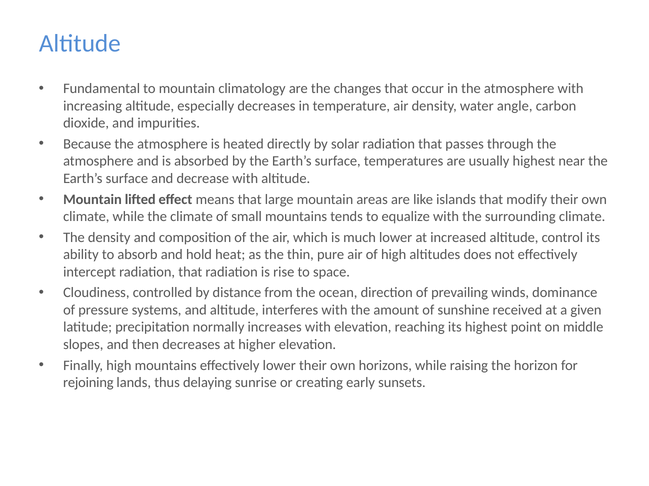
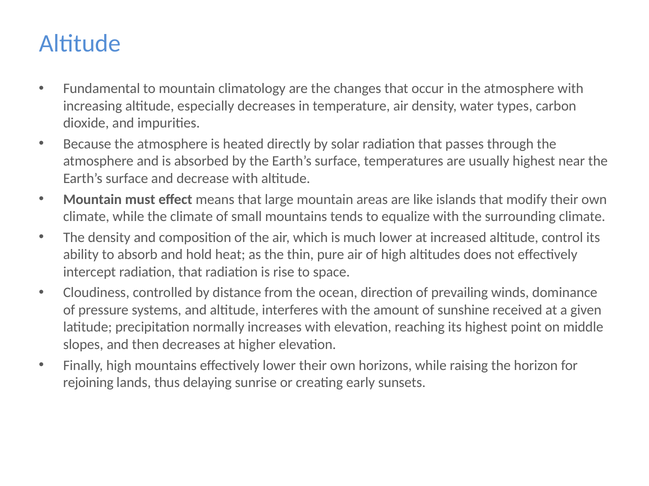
angle: angle -> types
lifted: lifted -> must
